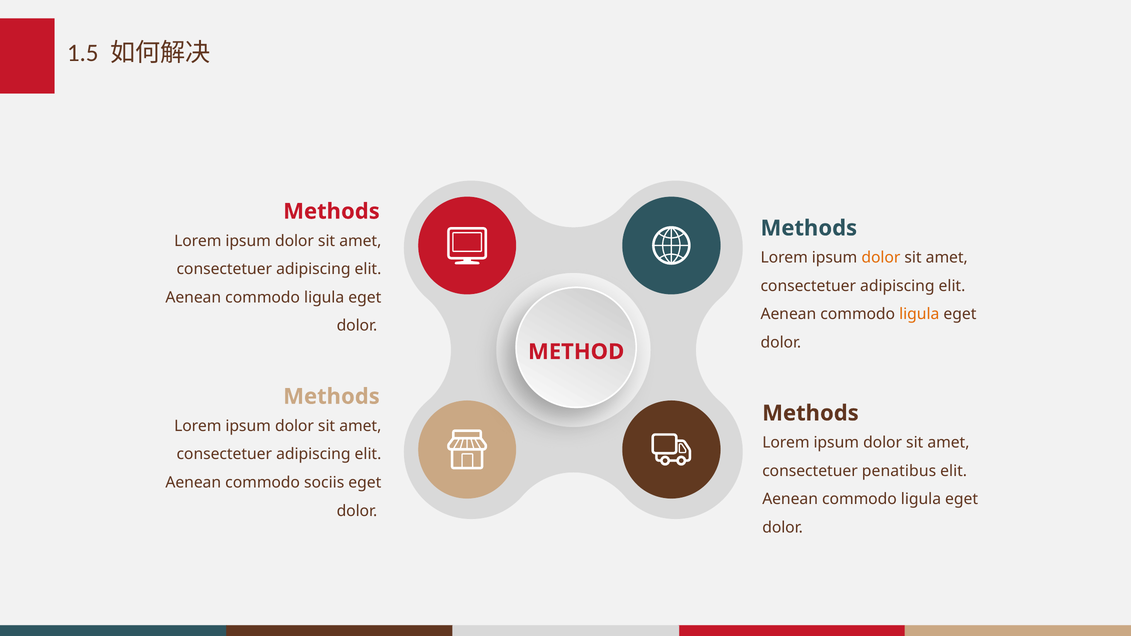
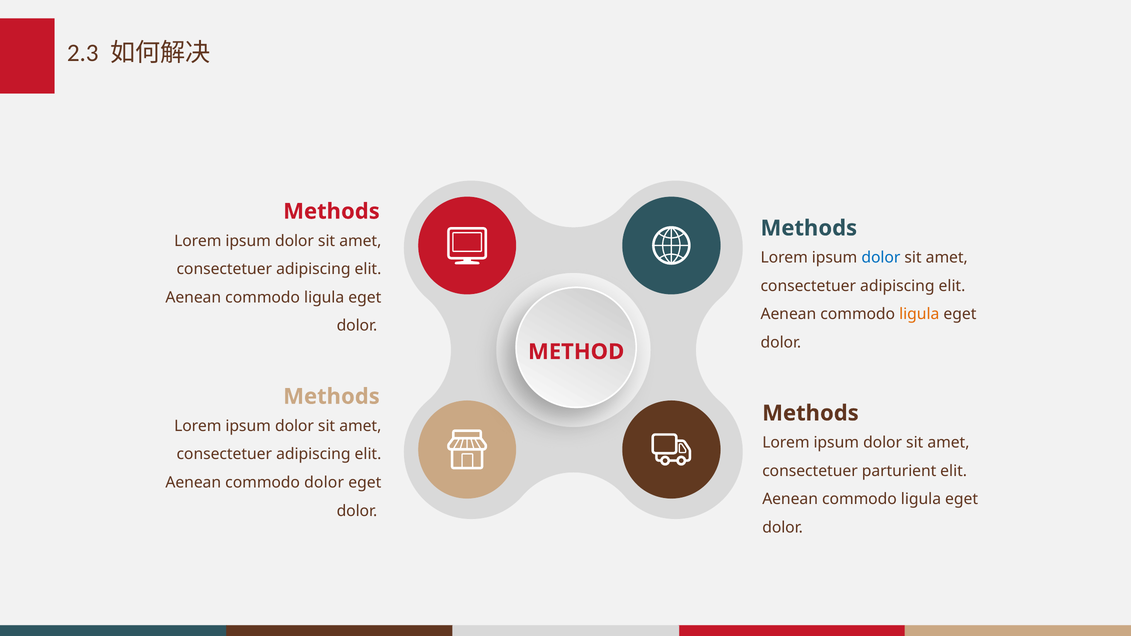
1.5: 1.5 -> 2.3
dolor at (881, 258) colour: orange -> blue
penatibus: penatibus -> parturient
commodo sociis: sociis -> dolor
